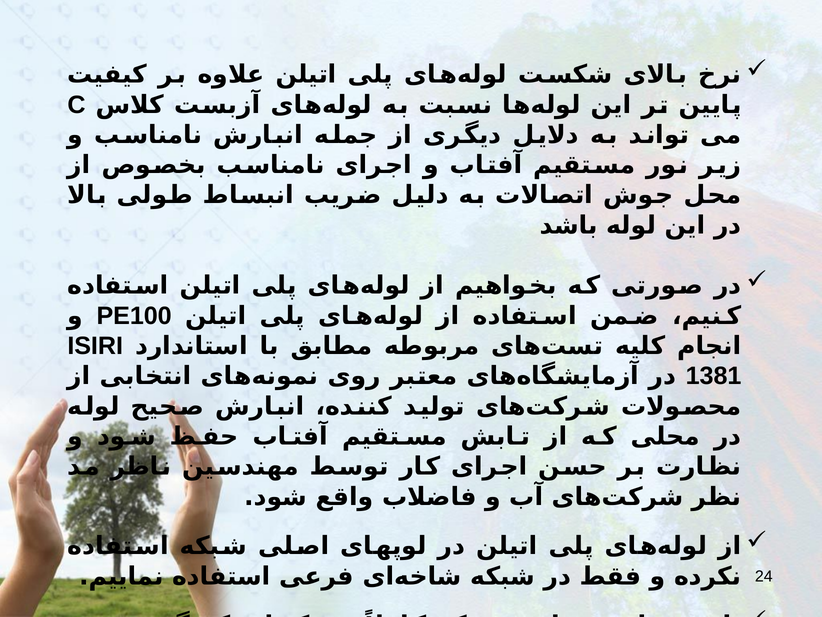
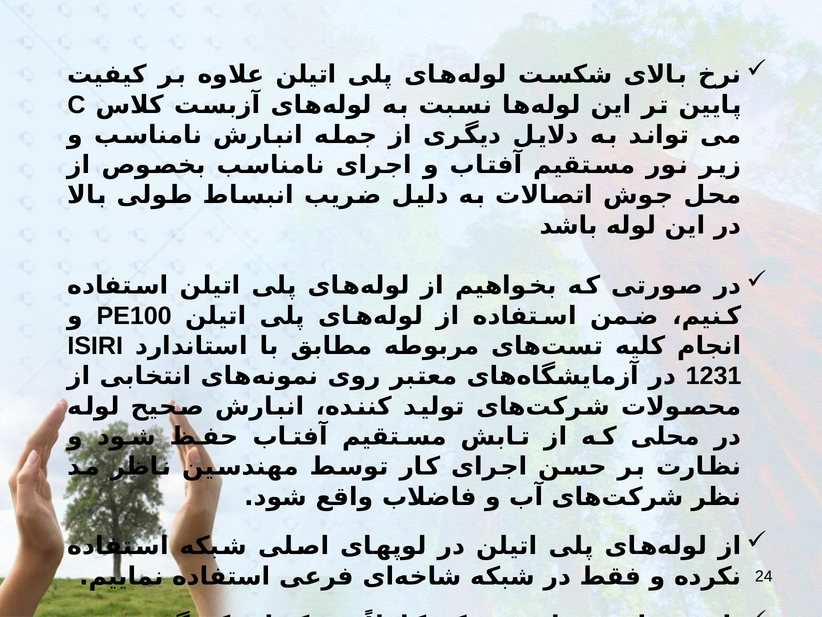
1381: 1381 -> 1231
